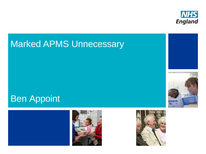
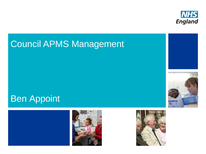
Marked: Marked -> Council
Unnecessary: Unnecessary -> Management
